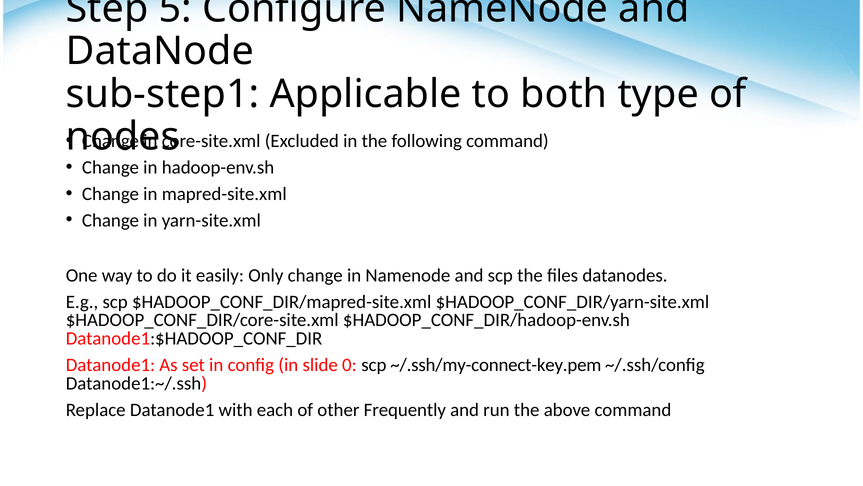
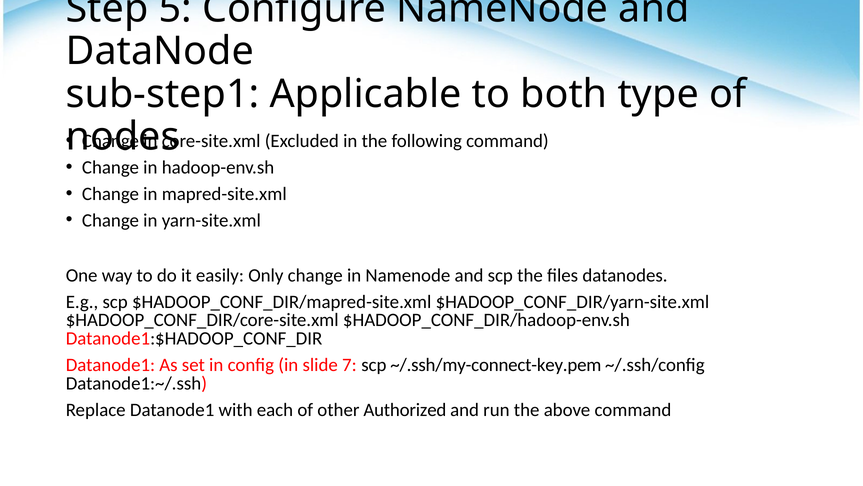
0: 0 -> 7
Frequently: Frequently -> Authorized
